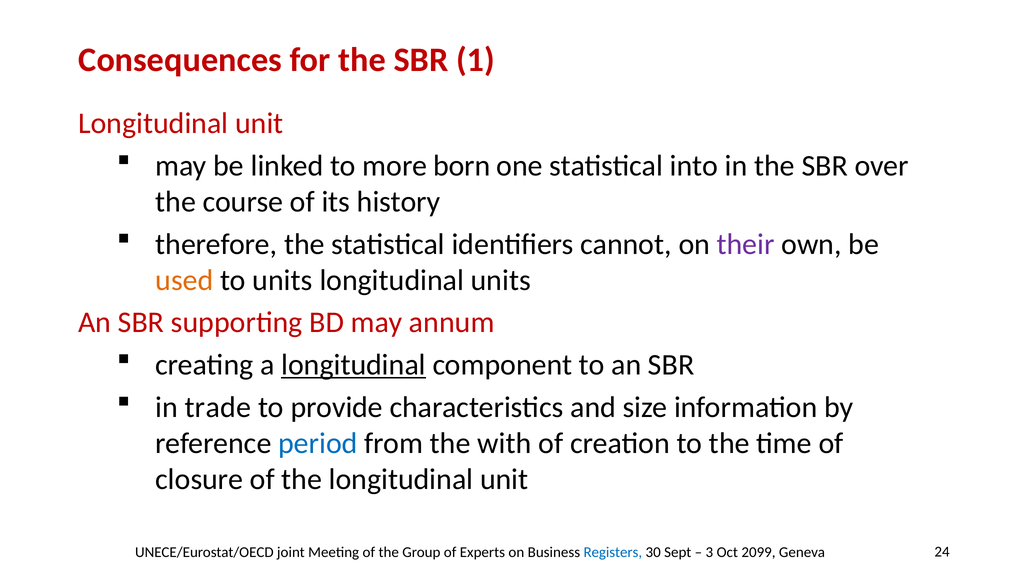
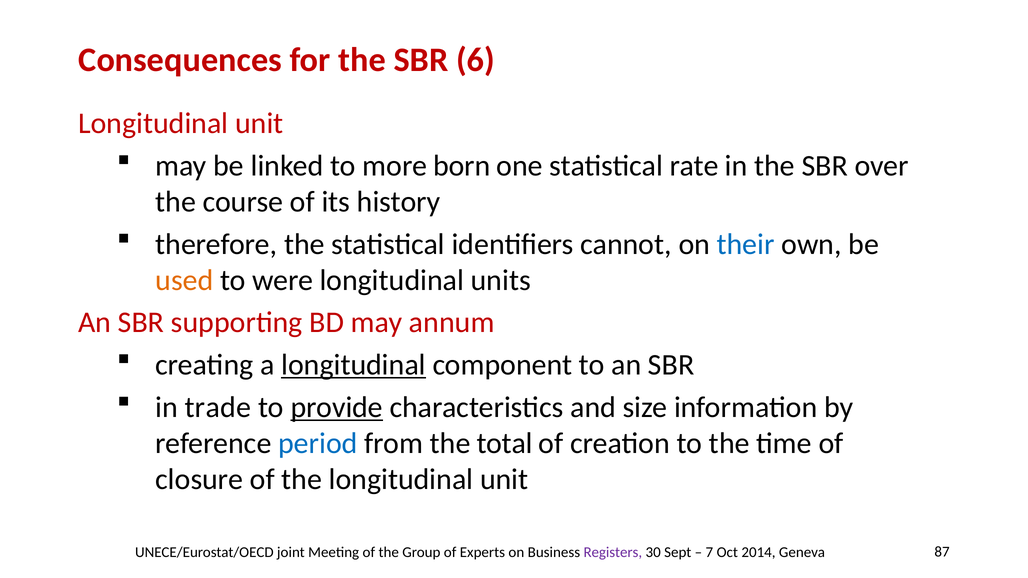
1: 1 -> 6
into: into -> rate
their colour: purple -> blue
to units: units -> were
provide underline: none -> present
with: with -> total
Registers colour: blue -> purple
3: 3 -> 7
2099: 2099 -> 2014
24: 24 -> 87
